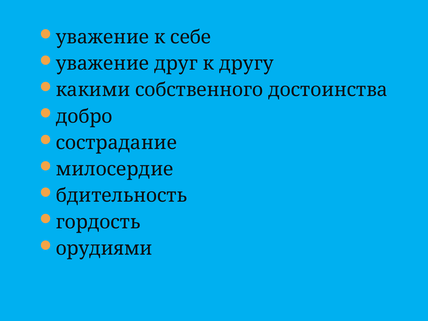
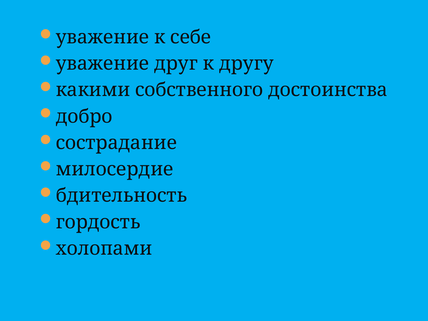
орудиями: орудиями -> холопами
